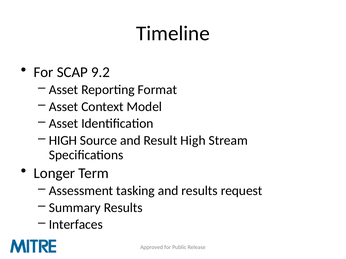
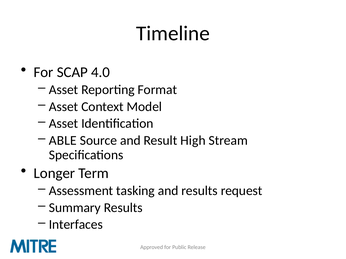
9.2: 9.2 -> 4.0
HIGH at (63, 141): HIGH -> ABLE
